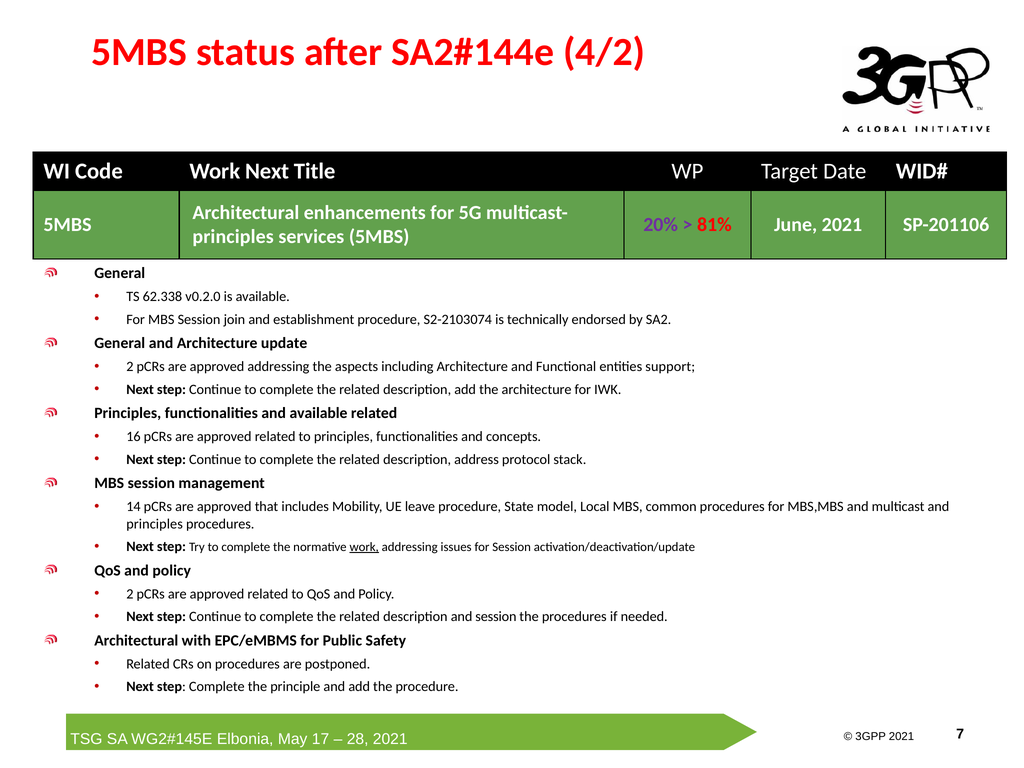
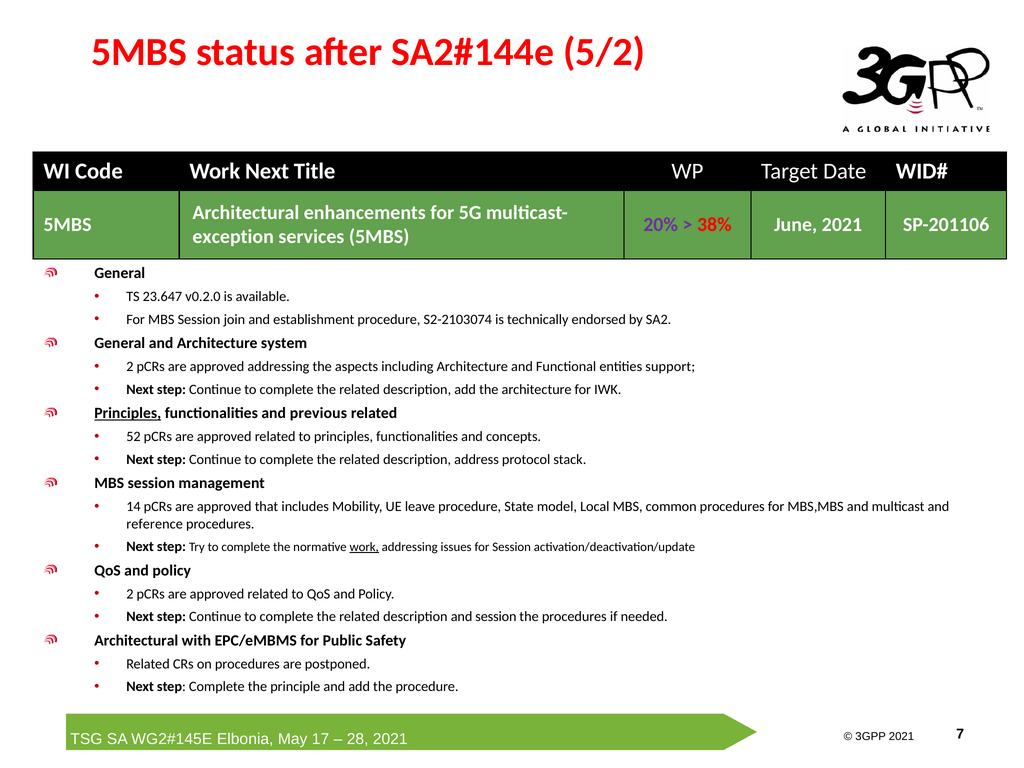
4/2: 4/2 -> 5/2
81%: 81% -> 38%
principles at (233, 237): principles -> exception
62.338: 62.338 -> 23.647
update: update -> system
Principles at (128, 413) underline: none -> present
and available: available -> previous
16: 16 -> 52
principles at (155, 524): principles -> reference
